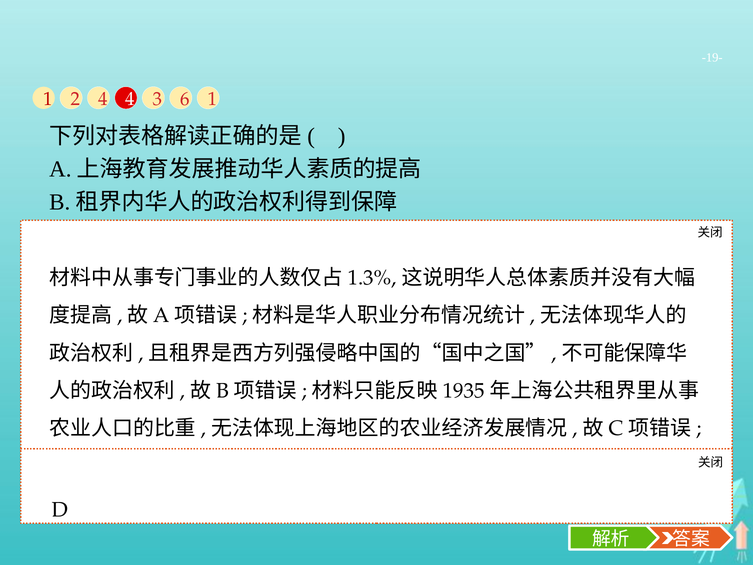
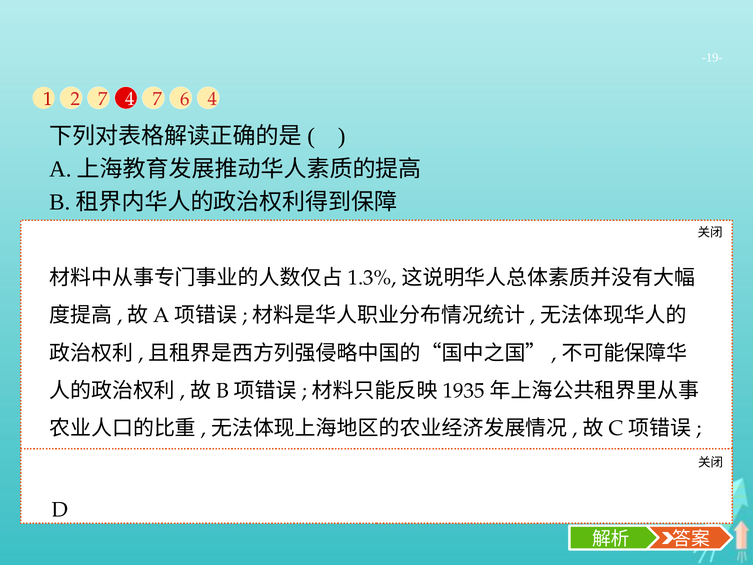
2 4: 4 -> 7
4 3: 3 -> 7
6 1: 1 -> 4
